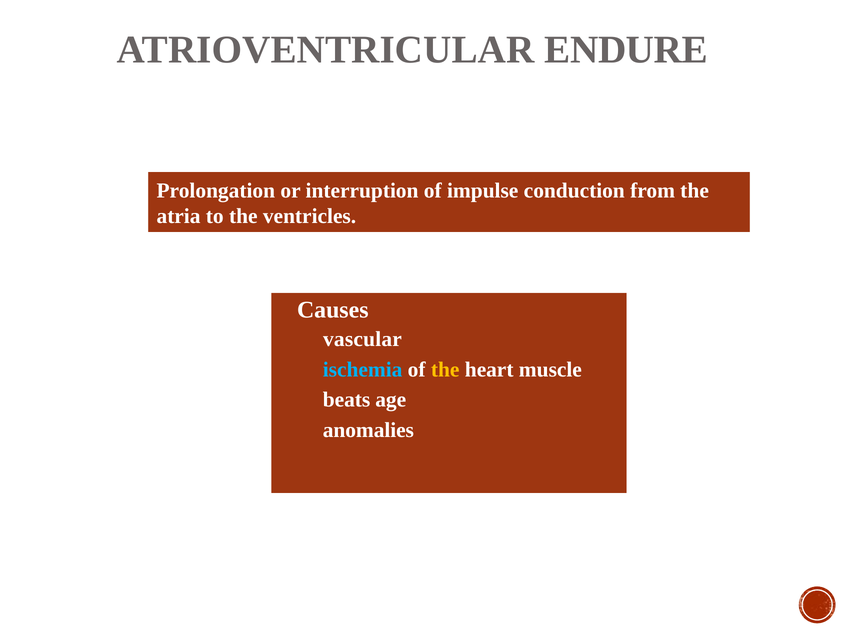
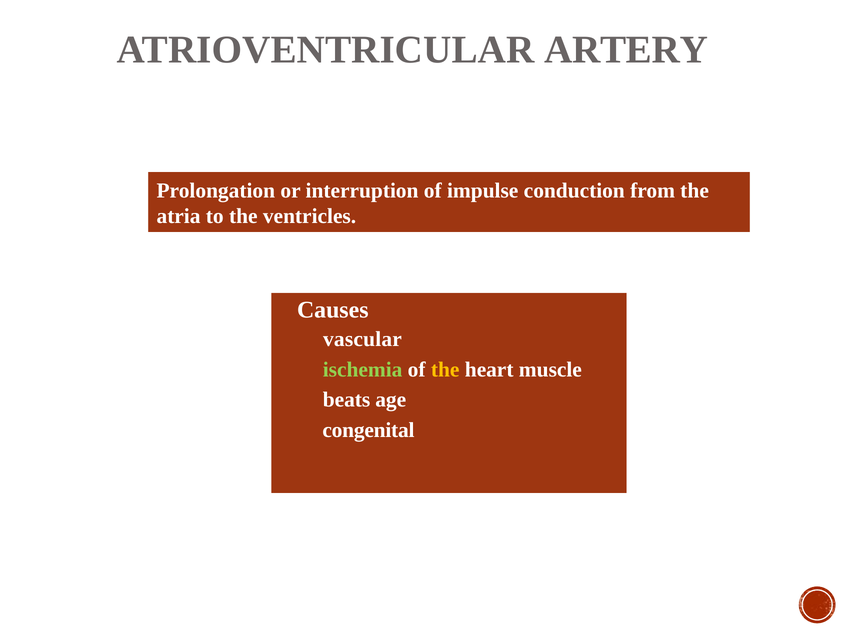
ENDURE: ENDURE -> ARTERY
ischemia colour: light blue -> light green
anomalies: anomalies -> congenital
